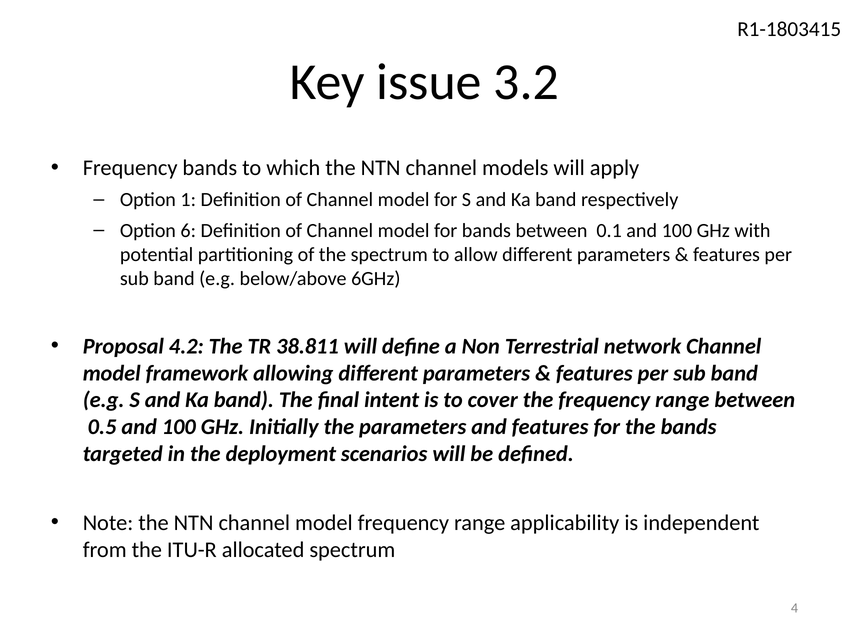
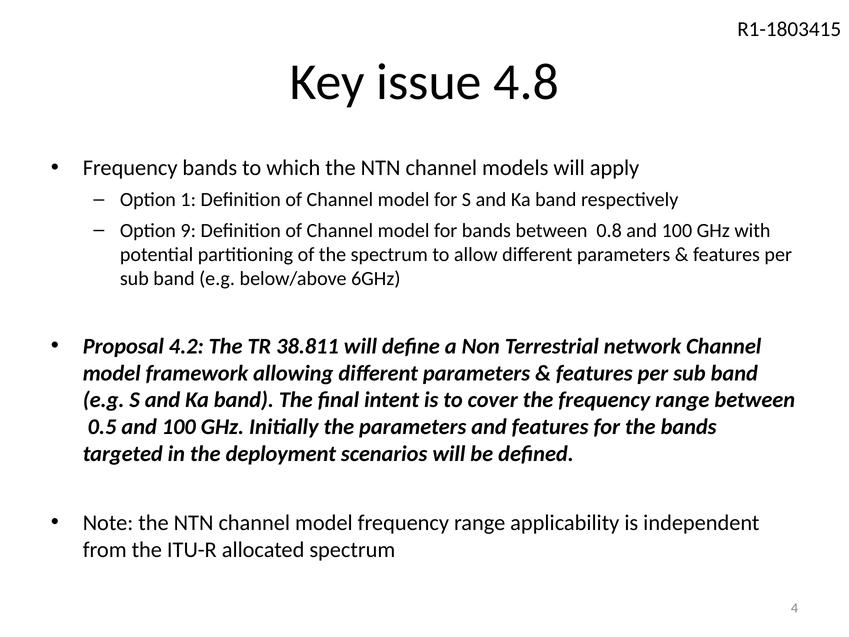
3.2: 3.2 -> 4.8
6: 6 -> 9
0.1: 0.1 -> 0.8
